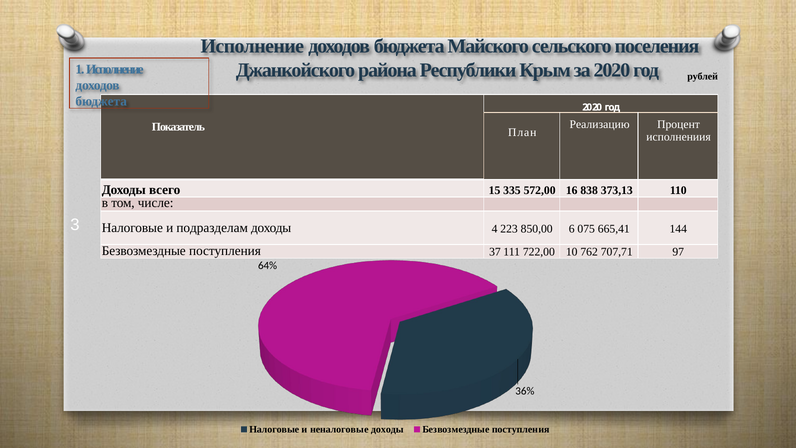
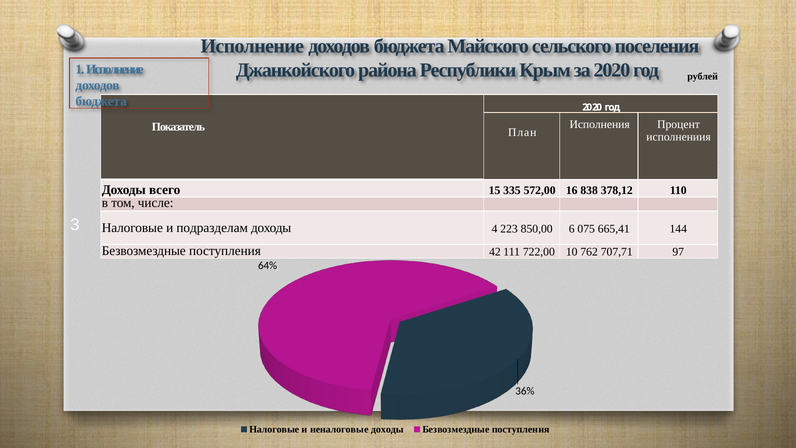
Реализацию: Реализацию -> Исполнения
373,13: 373,13 -> 378,12
37: 37 -> 42
